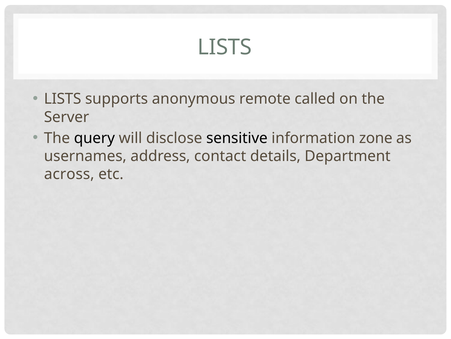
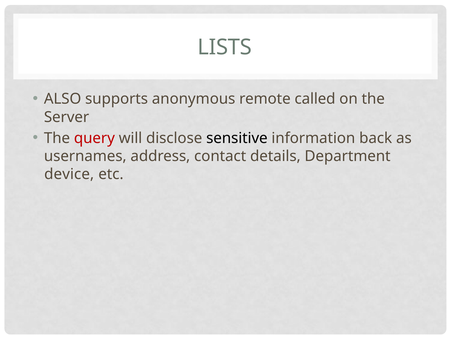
LISTS at (63, 99): LISTS -> ALSO
query colour: black -> red
zone: zone -> back
across: across -> device
